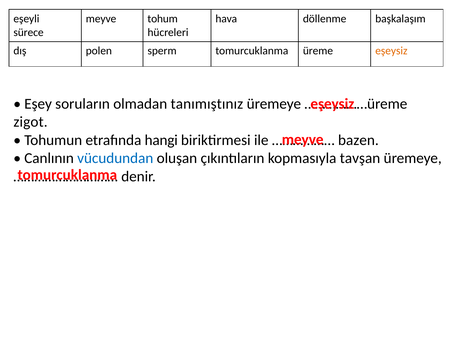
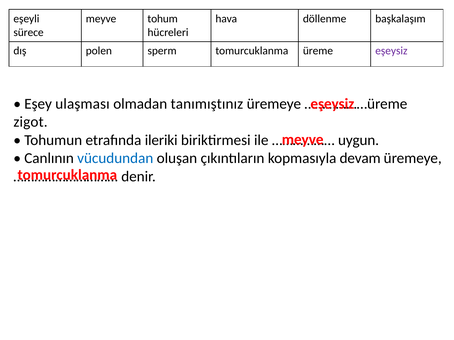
eşeysiz at (391, 51) colour: orange -> purple
soruların: soruların -> ulaşması
hangi: hangi -> ileriki
bazen: bazen -> uygun
tavşan: tavşan -> devam
